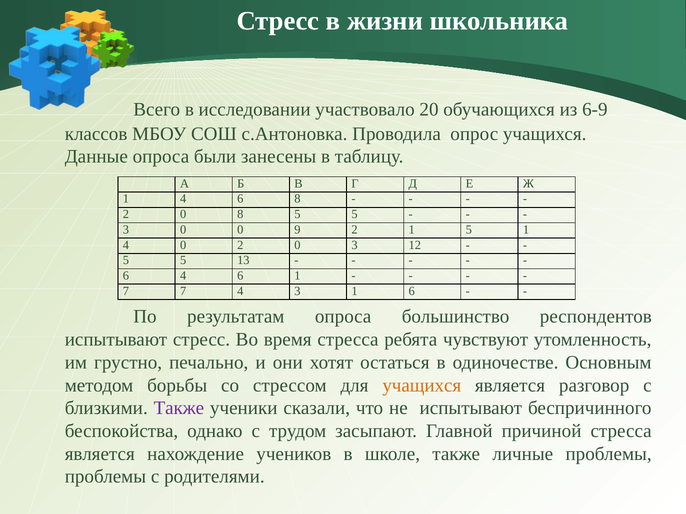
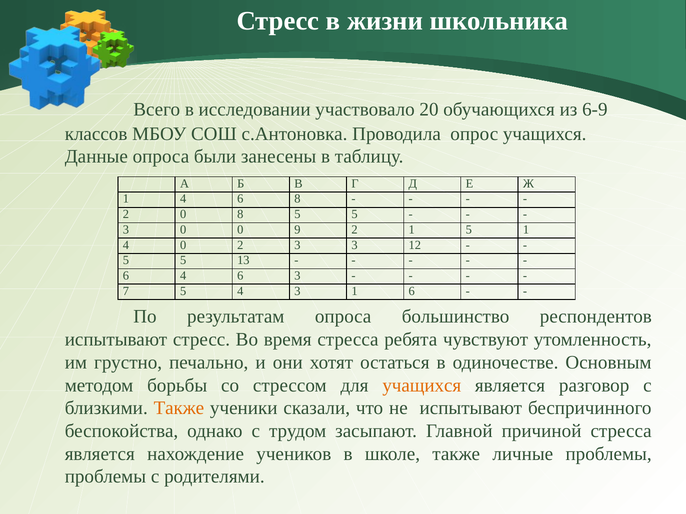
0 2 0: 0 -> 3
6 1: 1 -> 3
7 7: 7 -> 5
Также at (179, 408) colour: purple -> orange
